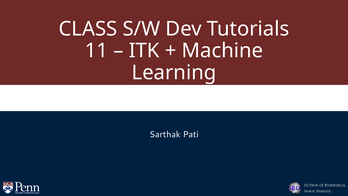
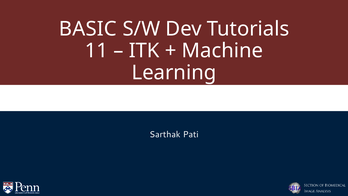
CLASS: CLASS -> BASIC
